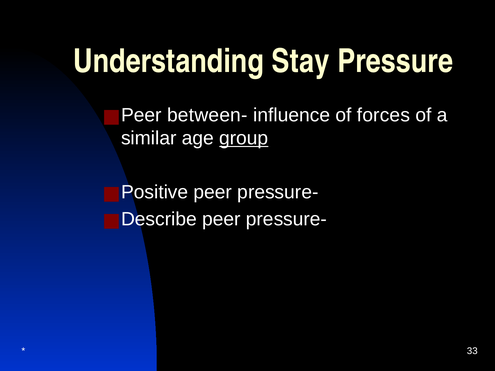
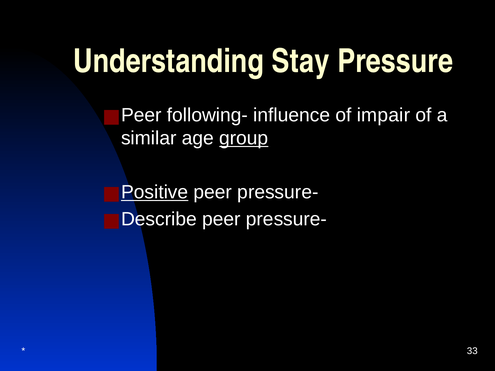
between-: between- -> following-
forces: forces -> impair
Positive underline: none -> present
